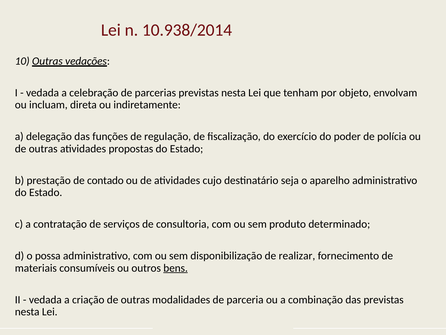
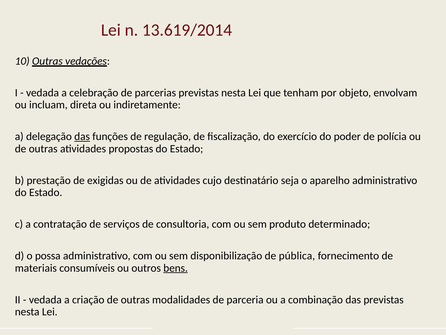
10.938/2014: 10.938/2014 -> 13.619/2014
das at (82, 136) underline: none -> present
contado: contado -> exigidas
realizar: realizar -> pública
